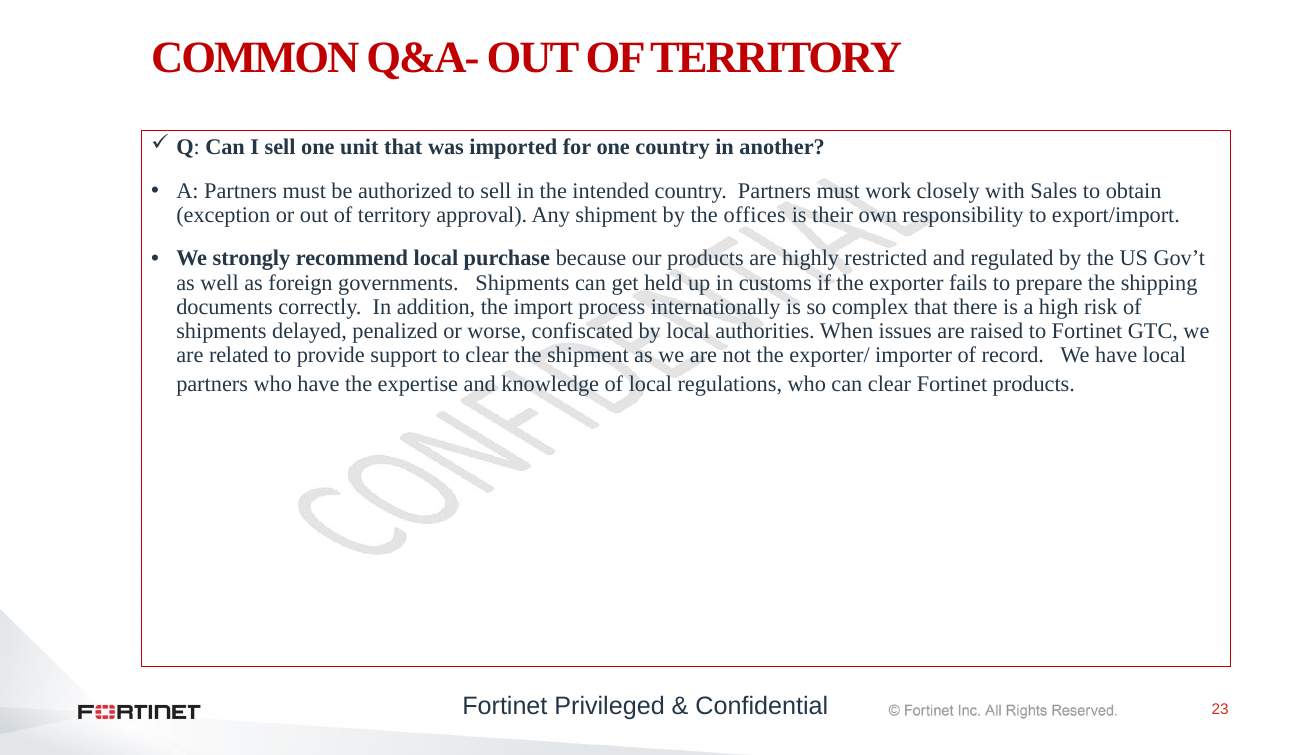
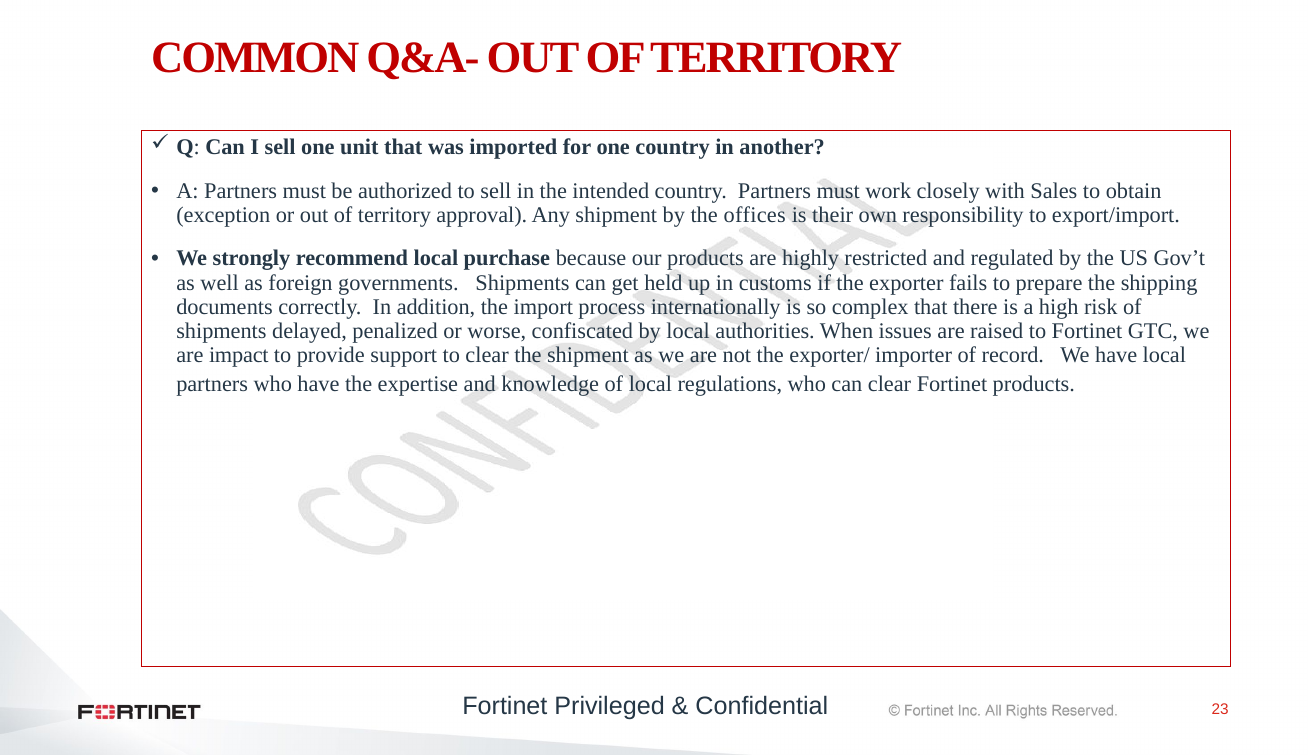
related: related -> impact
